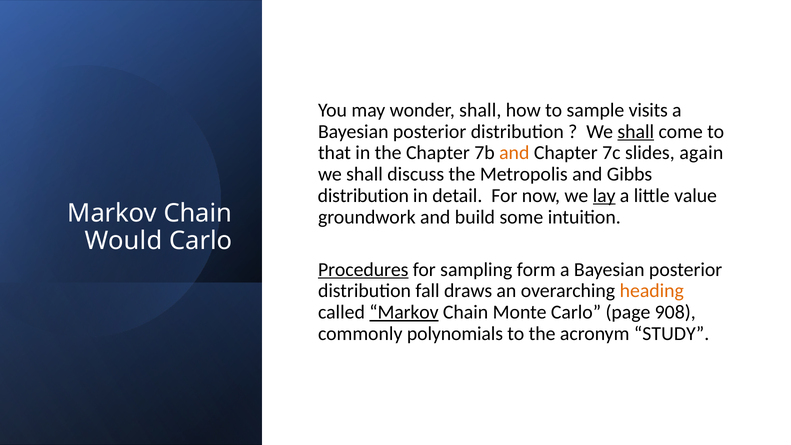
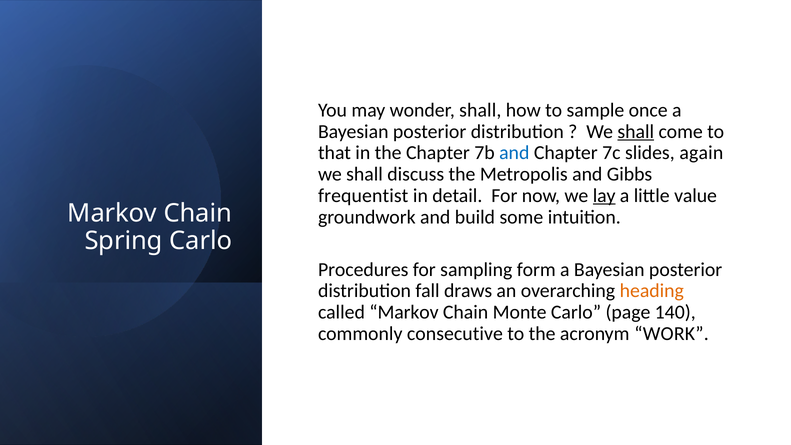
visits: visits -> once
and at (514, 153) colour: orange -> blue
distribution at (363, 196): distribution -> frequentist
Would: Would -> Spring
Procedures underline: present -> none
Markov at (404, 312) underline: present -> none
908: 908 -> 140
polynomials: polynomials -> consecutive
STUDY: STUDY -> WORK
